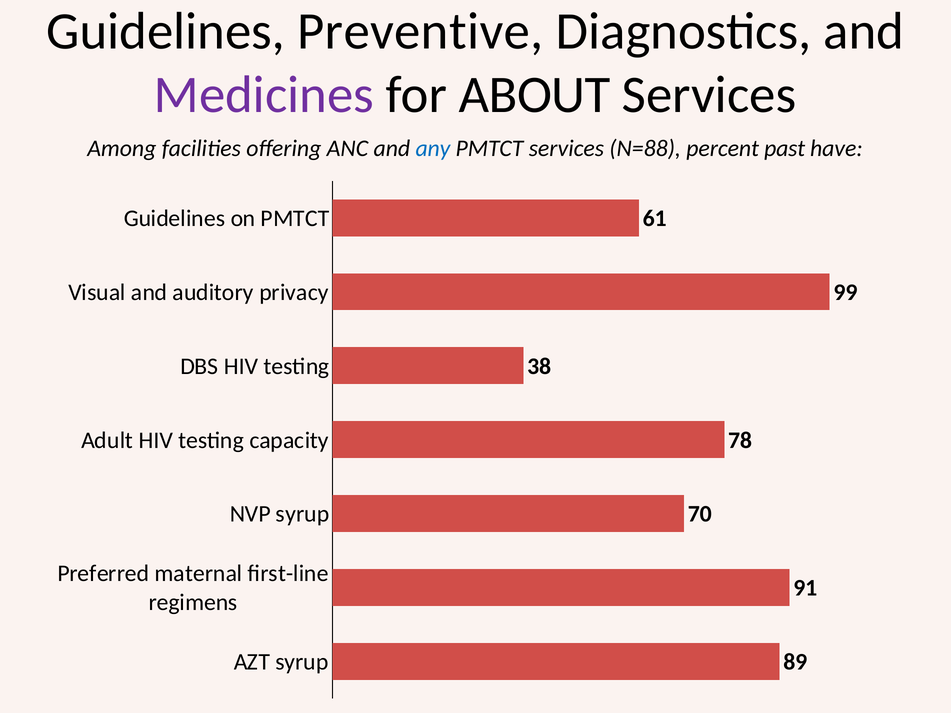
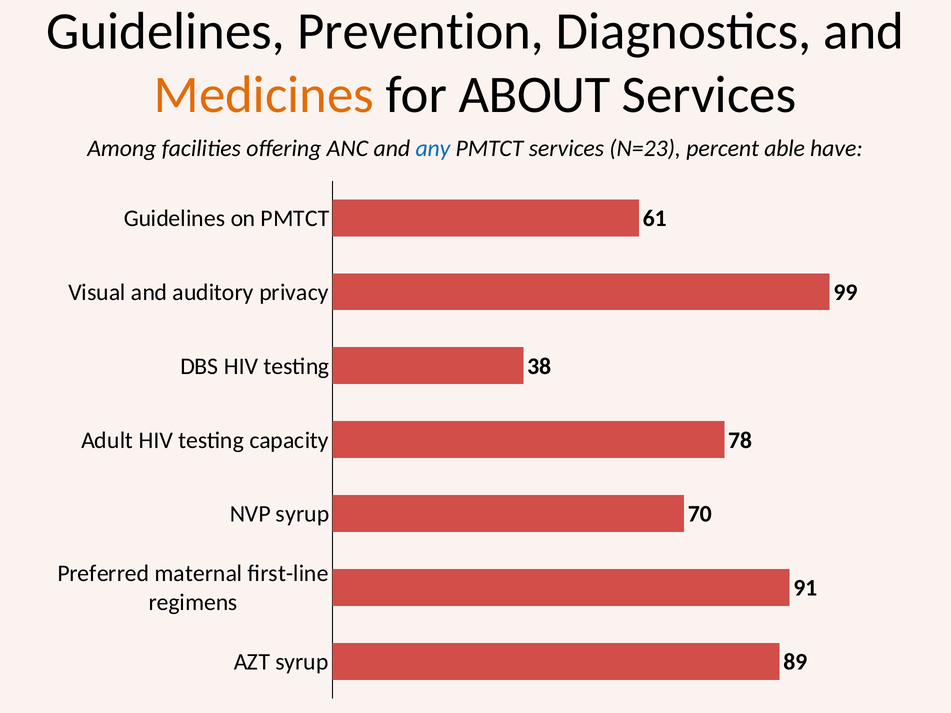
Preventive: Preventive -> Prevention
Medicines colour: purple -> orange
N=88: N=88 -> N=23
past: past -> able
